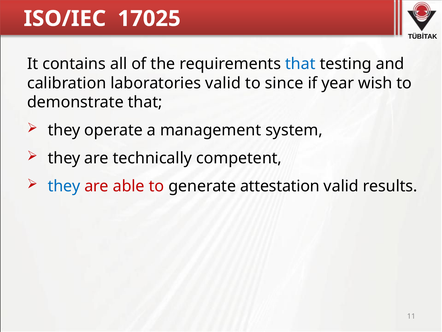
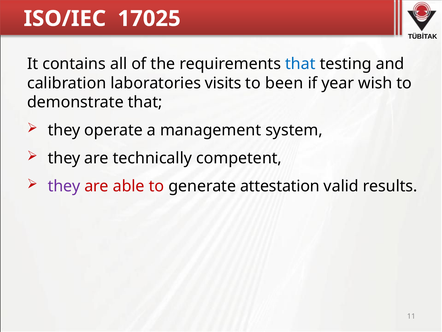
laboratories valid: valid -> visits
since: since -> been
they at (64, 186) colour: blue -> purple
